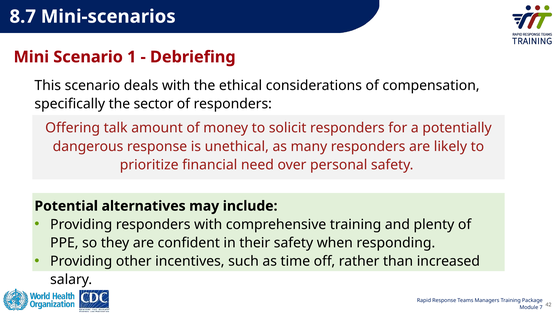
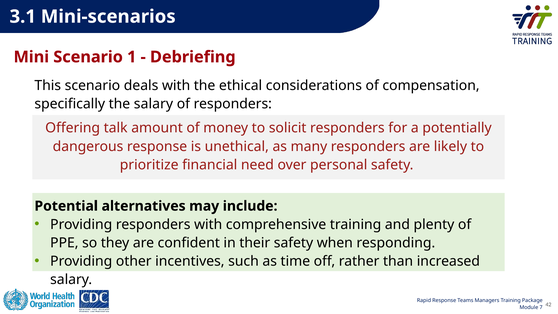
8.7: 8.7 -> 3.1
the sector: sector -> salary
